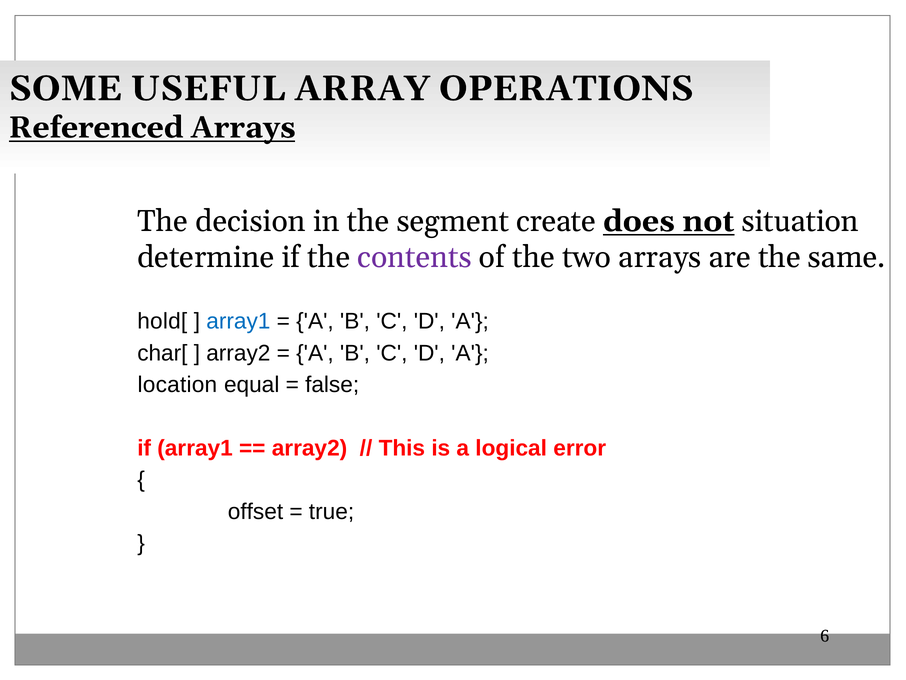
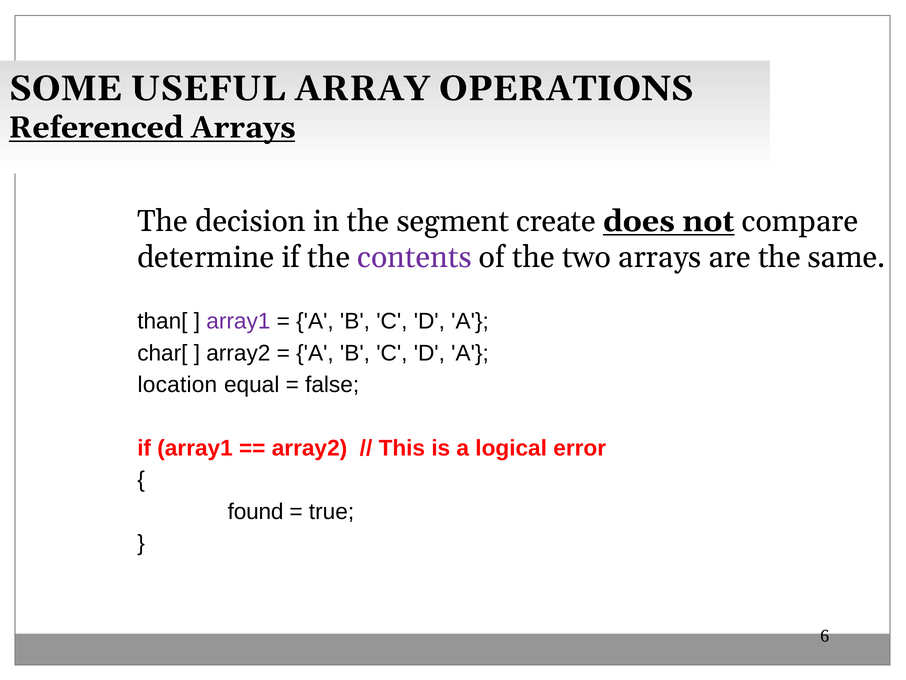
situation: situation -> compare
hold[: hold[ -> than[
array1 at (238, 321) colour: blue -> purple
offset: offset -> found
